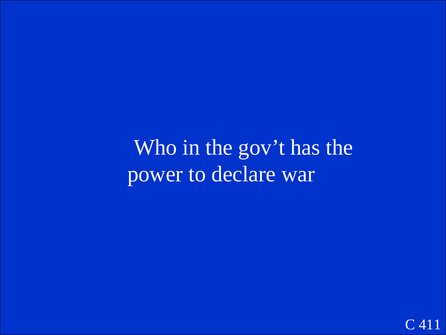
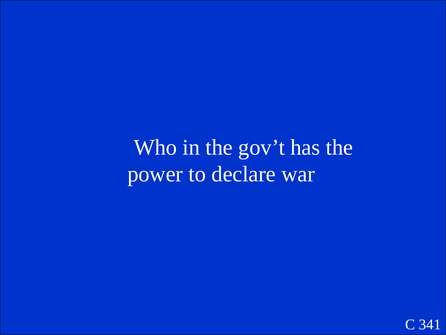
411: 411 -> 341
